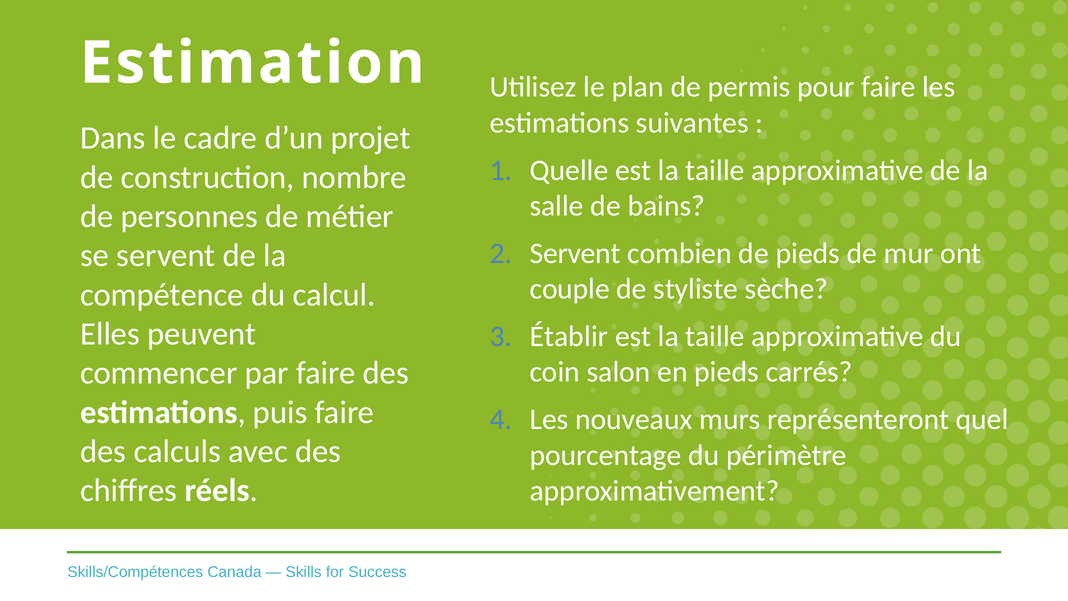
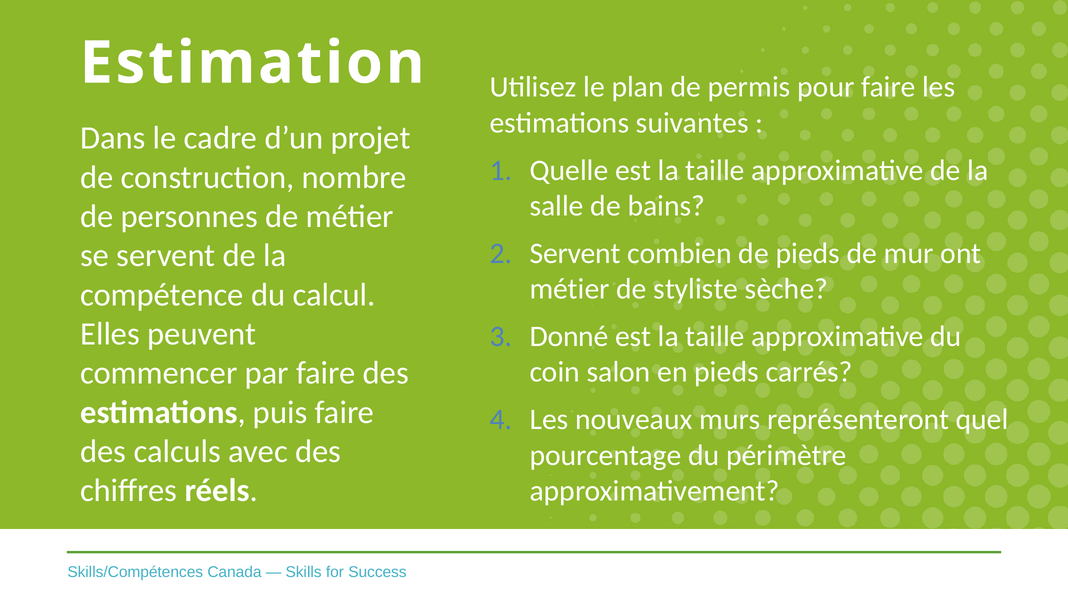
couple at (570, 289): couple -> métier
Établir: Établir -> Donné
